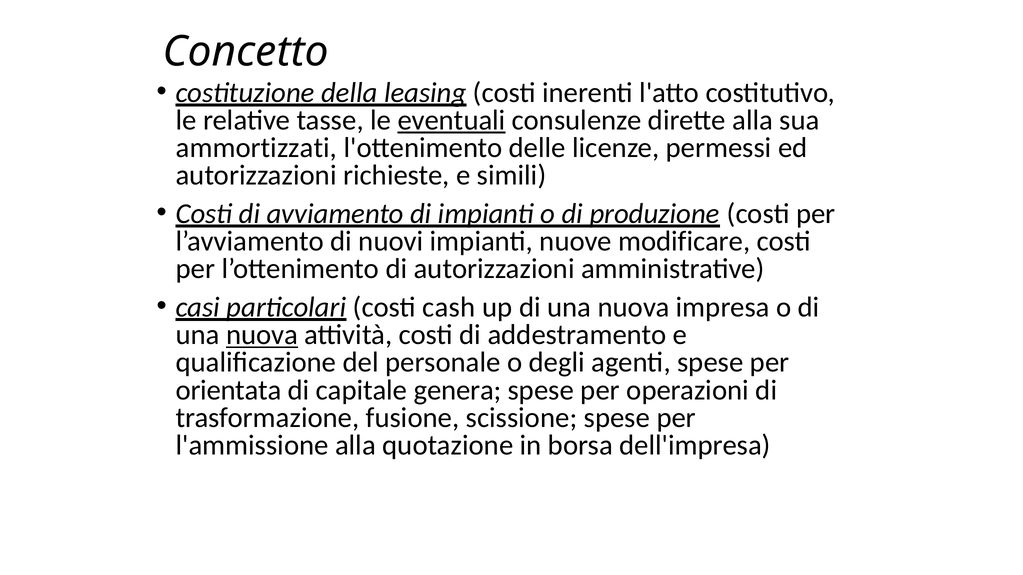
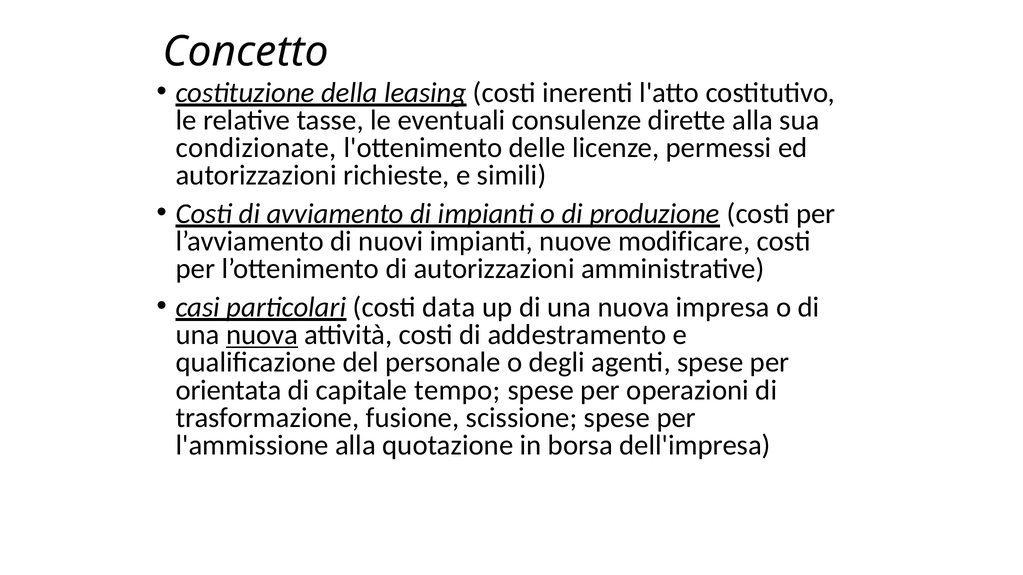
eventuali underline: present -> none
ammortizzati: ammortizzati -> condizionate
cash: cash -> data
genera: genera -> tempo
